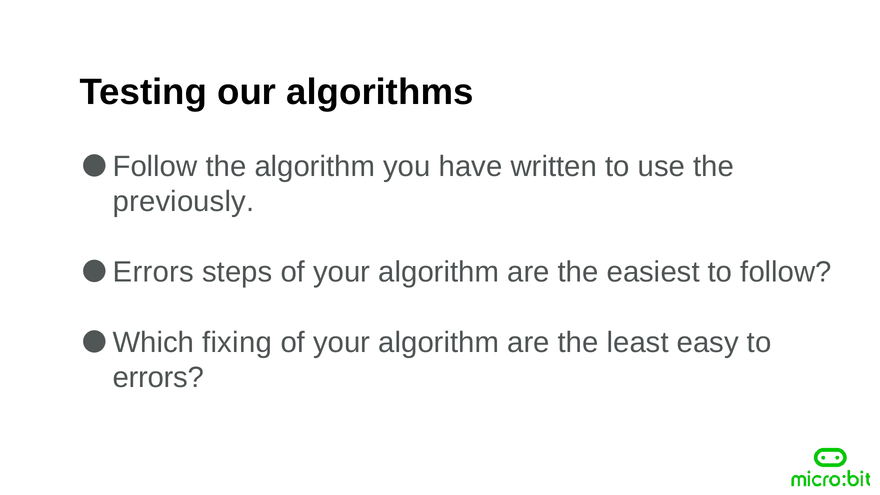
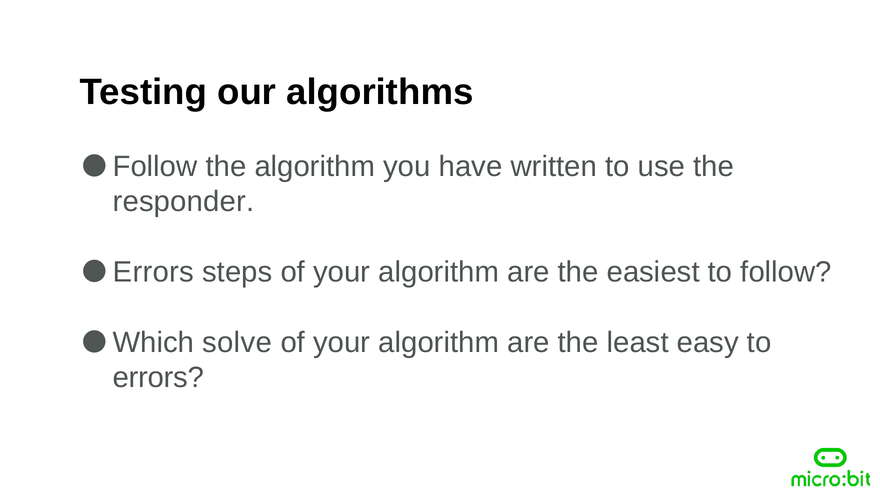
previously: previously -> responder
fixing: fixing -> solve
